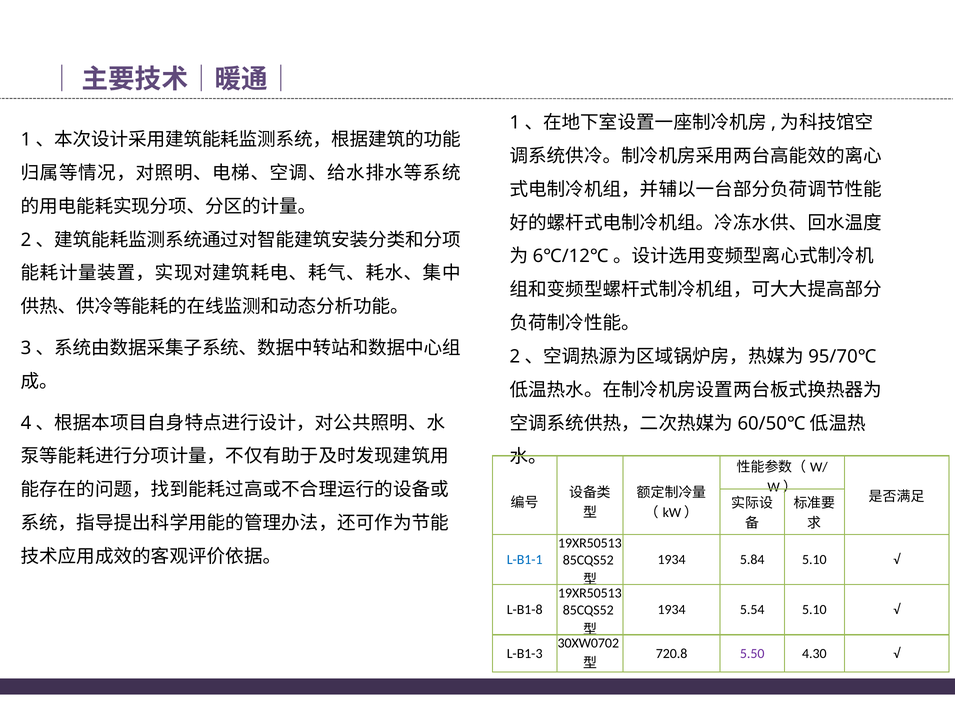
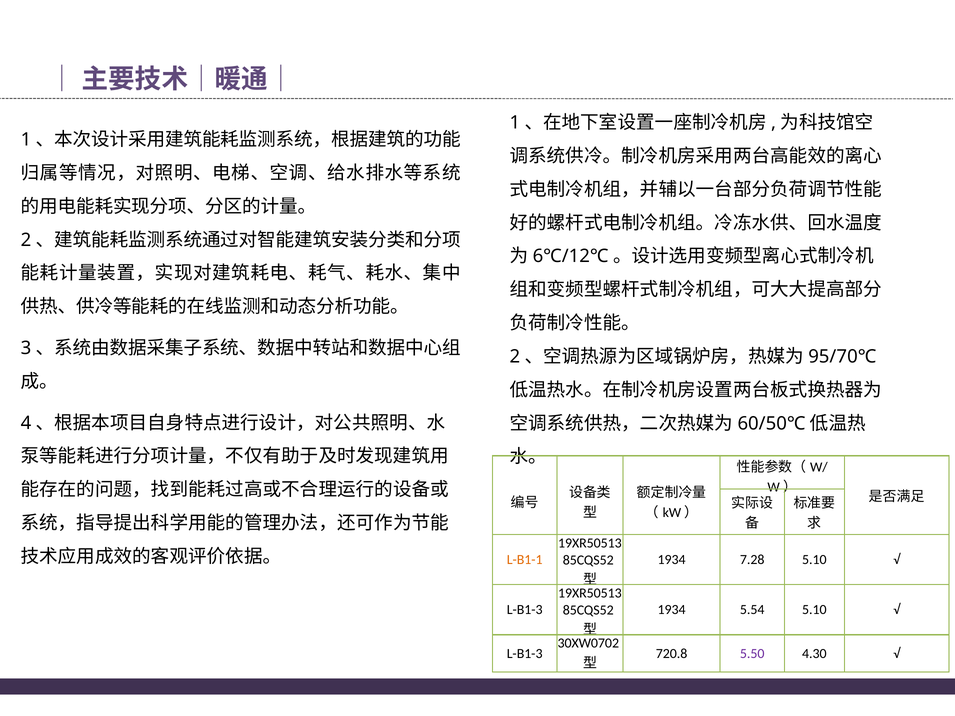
L-B1-1 colour: blue -> orange
5.84: 5.84 -> 7.28
L-B1-8 at (525, 610): L-B1-8 -> L-B1-3
